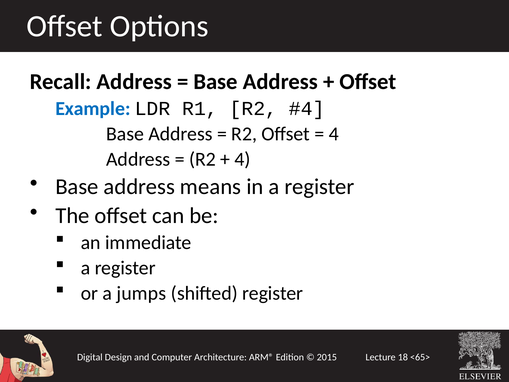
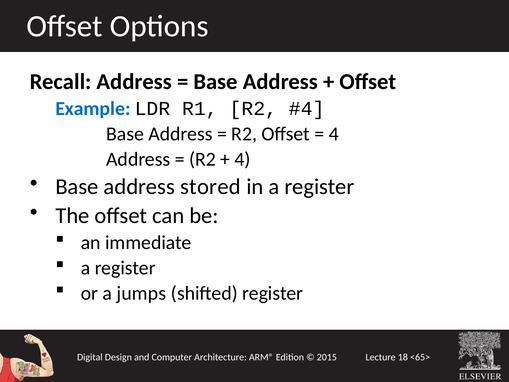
means: means -> stored
